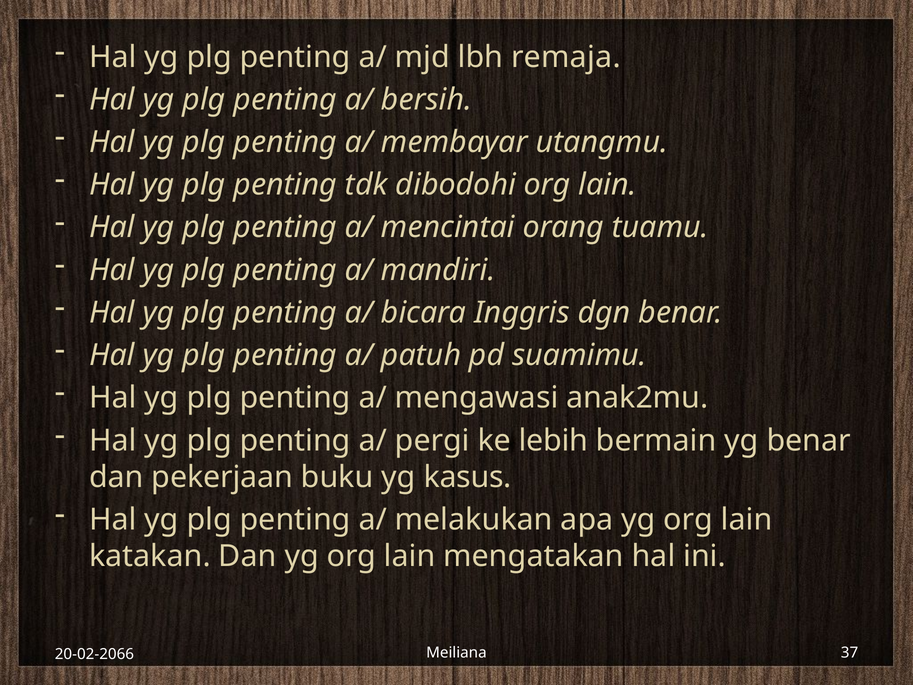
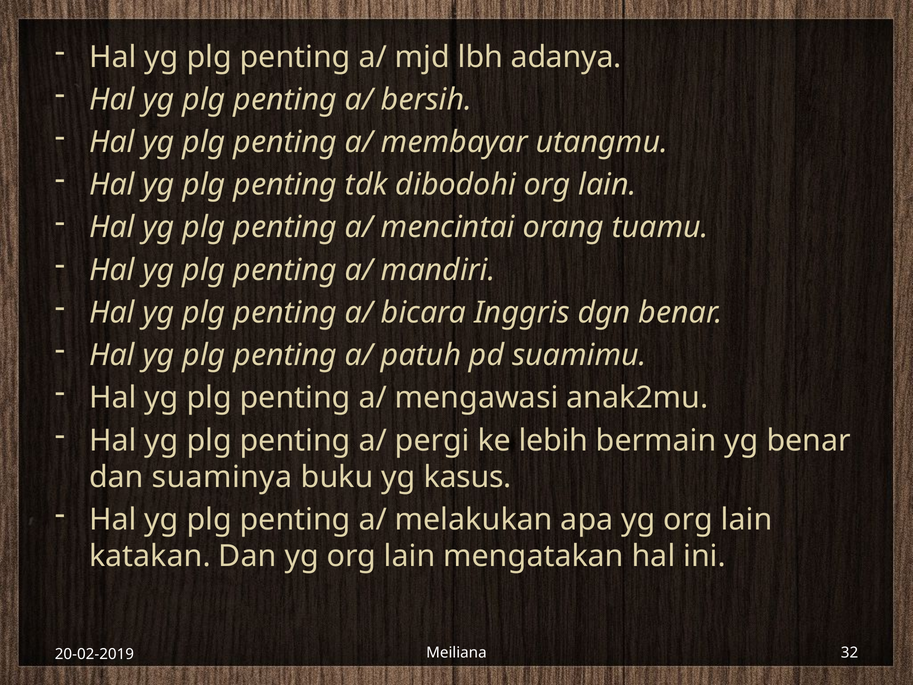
remaja: remaja -> adanya
pekerjaan: pekerjaan -> suaminya
37: 37 -> 32
20-02-2066: 20-02-2066 -> 20-02-2019
